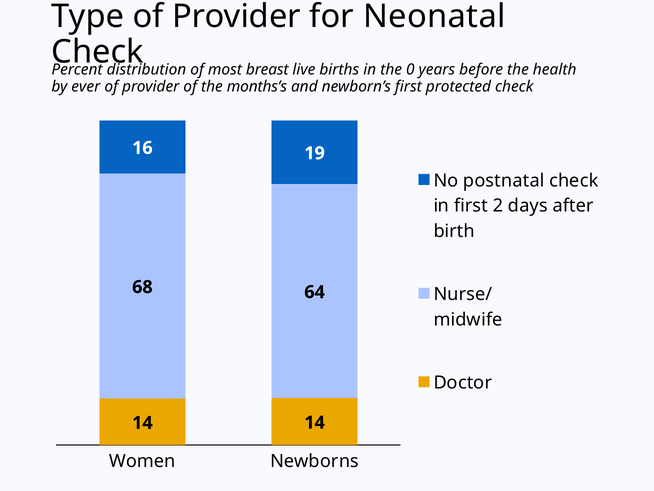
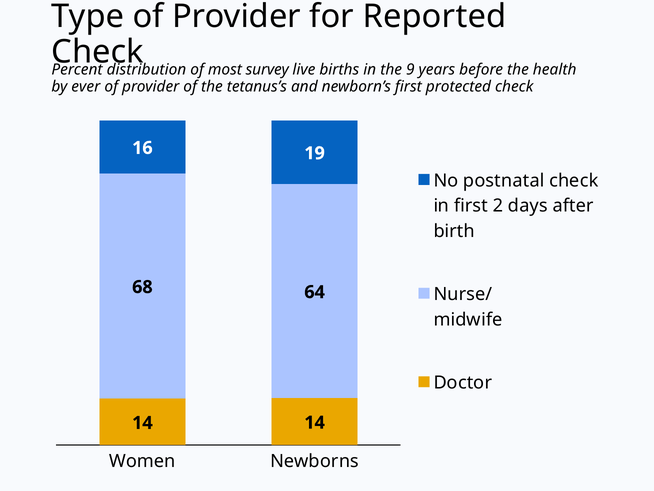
Neonatal: Neonatal -> Reported
breast: breast -> survey
0: 0 -> 9
months’s: months’s -> tetanus’s
